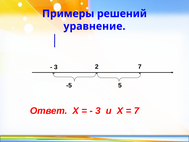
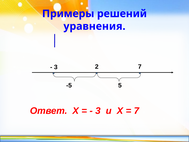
уравнение: уравнение -> уравнения
